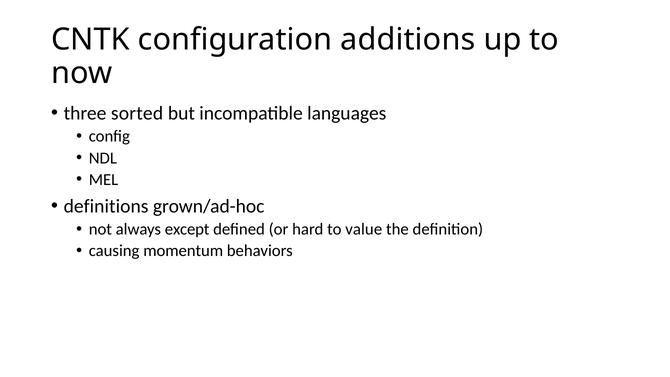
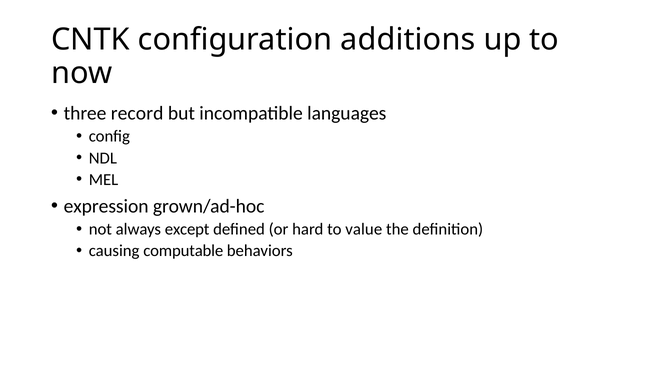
sorted: sorted -> record
definitions: definitions -> expression
momentum: momentum -> computable
